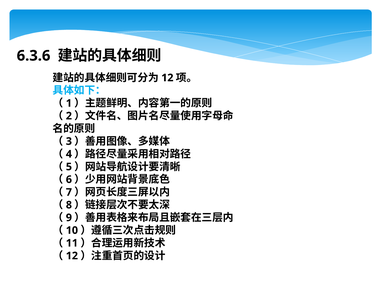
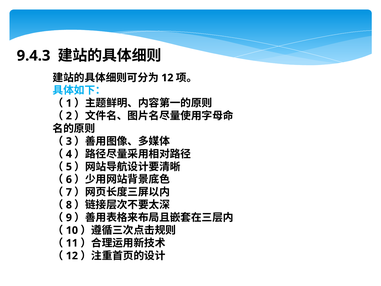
6.3.6: 6.3.6 -> 9.4.3
